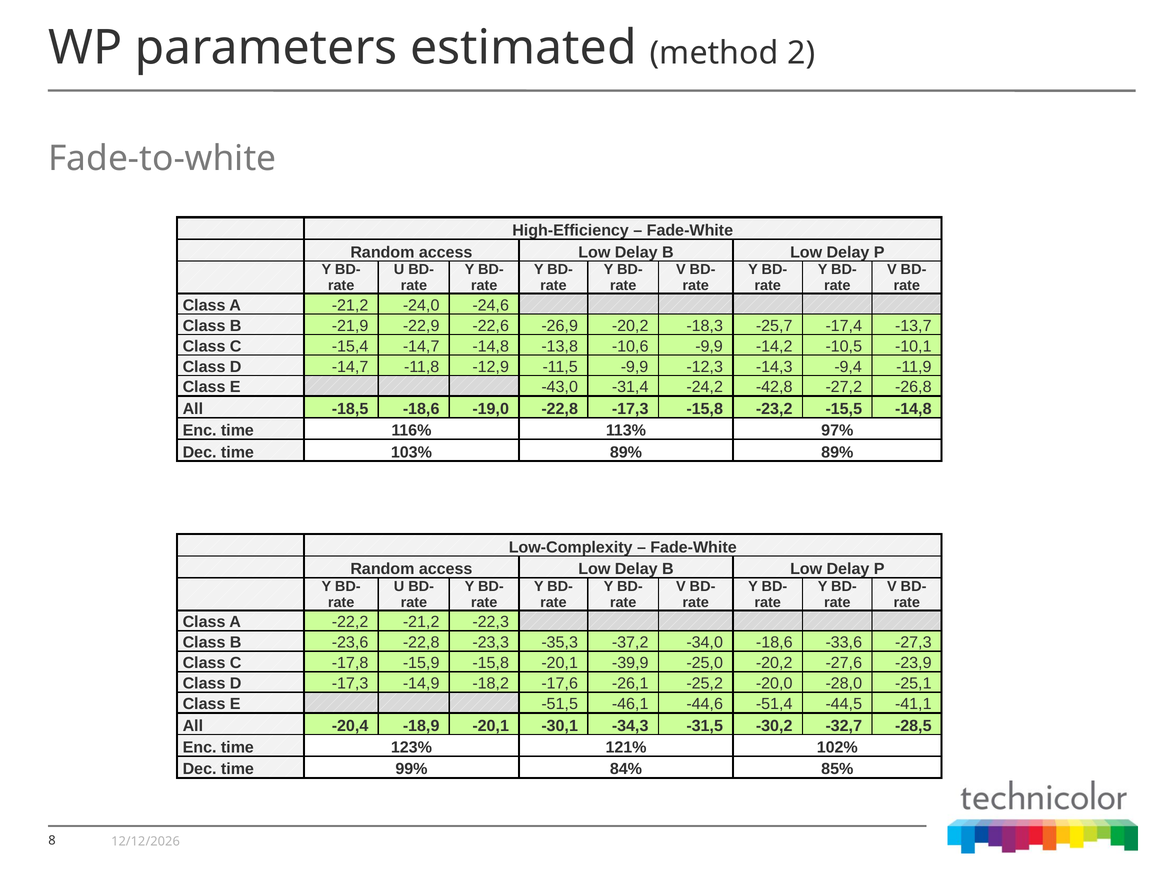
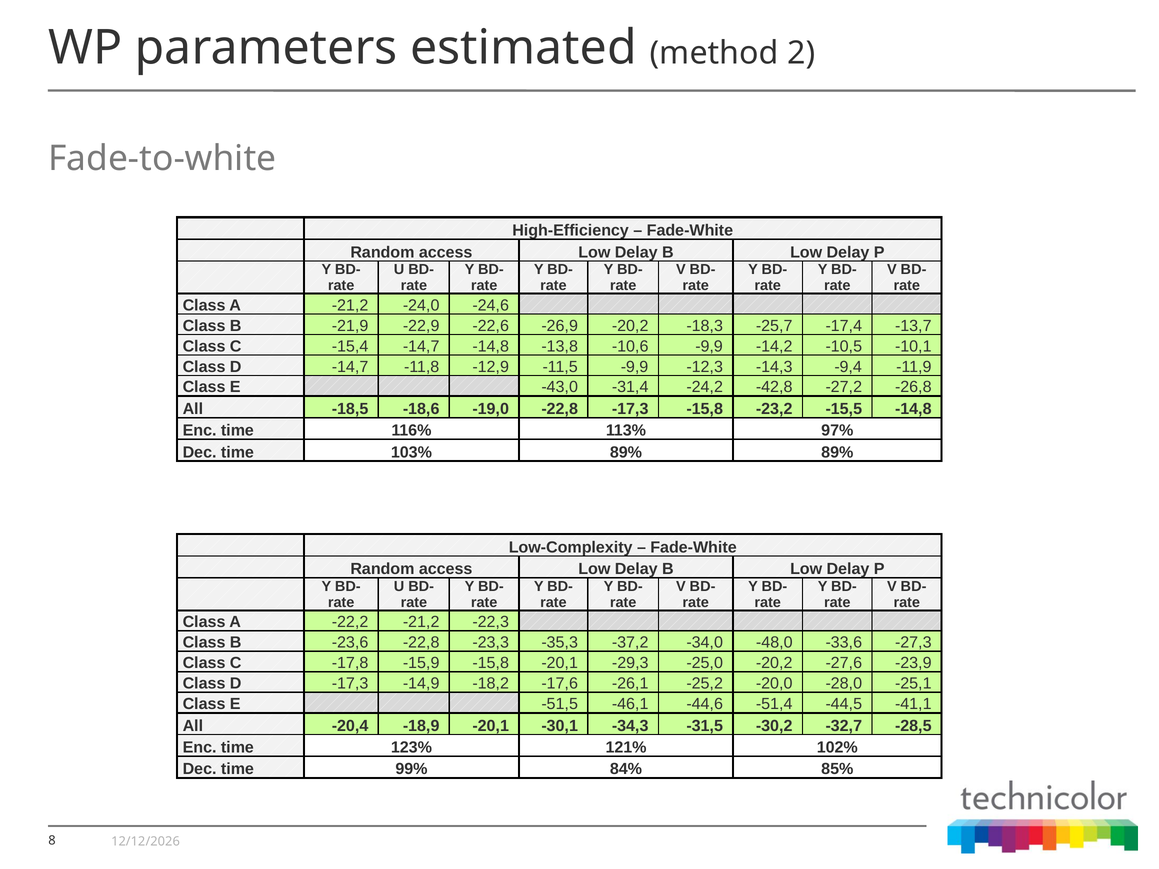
-34,0 -18,6: -18,6 -> -48,0
-39,9: -39,9 -> -29,3
